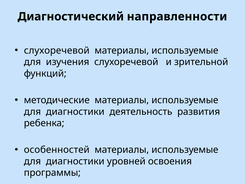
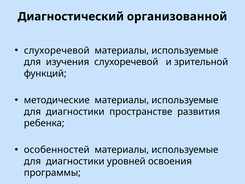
направленности: направленности -> организованной
деятельность: деятельность -> пространстве
